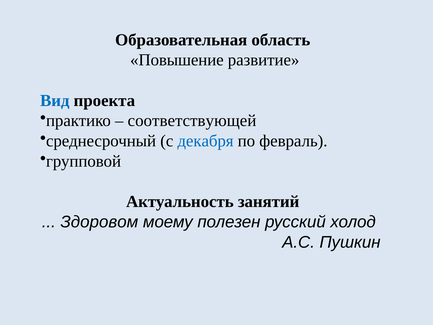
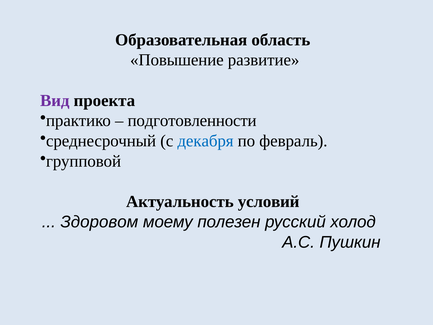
Вид colour: blue -> purple
соответствующей: соответствующей -> подготовленности
занятий: занятий -> условий
